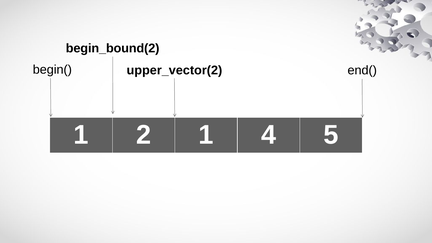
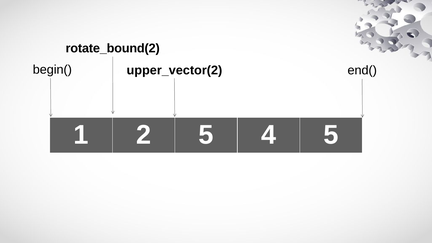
begin_bound(2: begin_bound(2 -> rotate_bound(2
2 1: 1 -> 5
